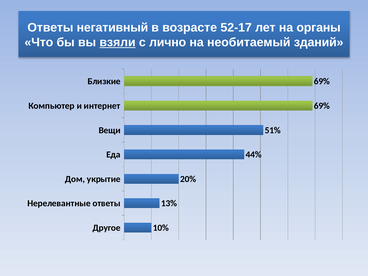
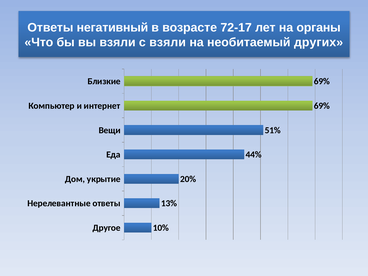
52-17: 52-17 -> 72-17
взяли at (118, 42) underline: present -> none
с лично: лично -> взяли
зданий: зданий -> других
